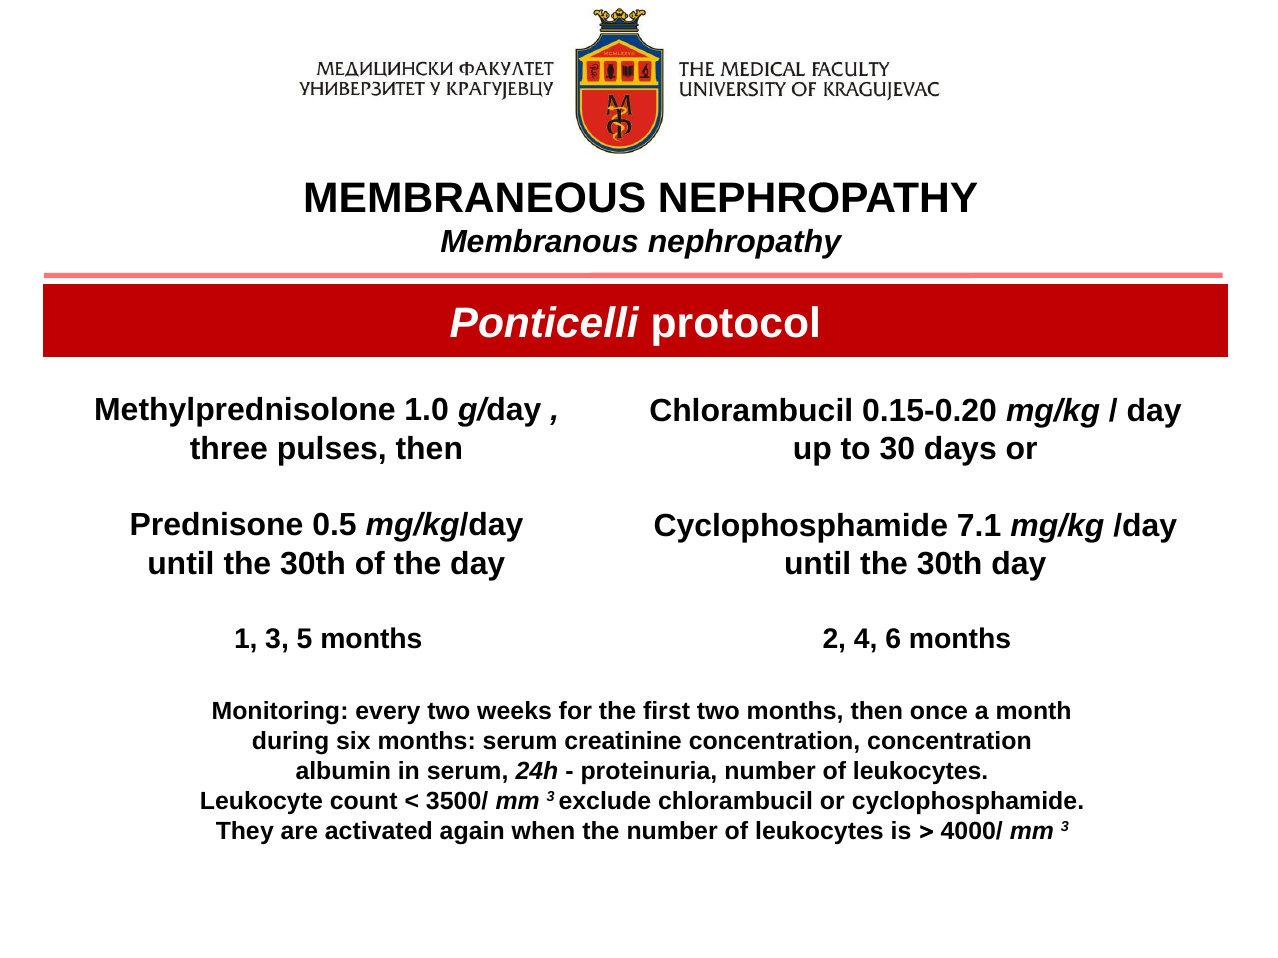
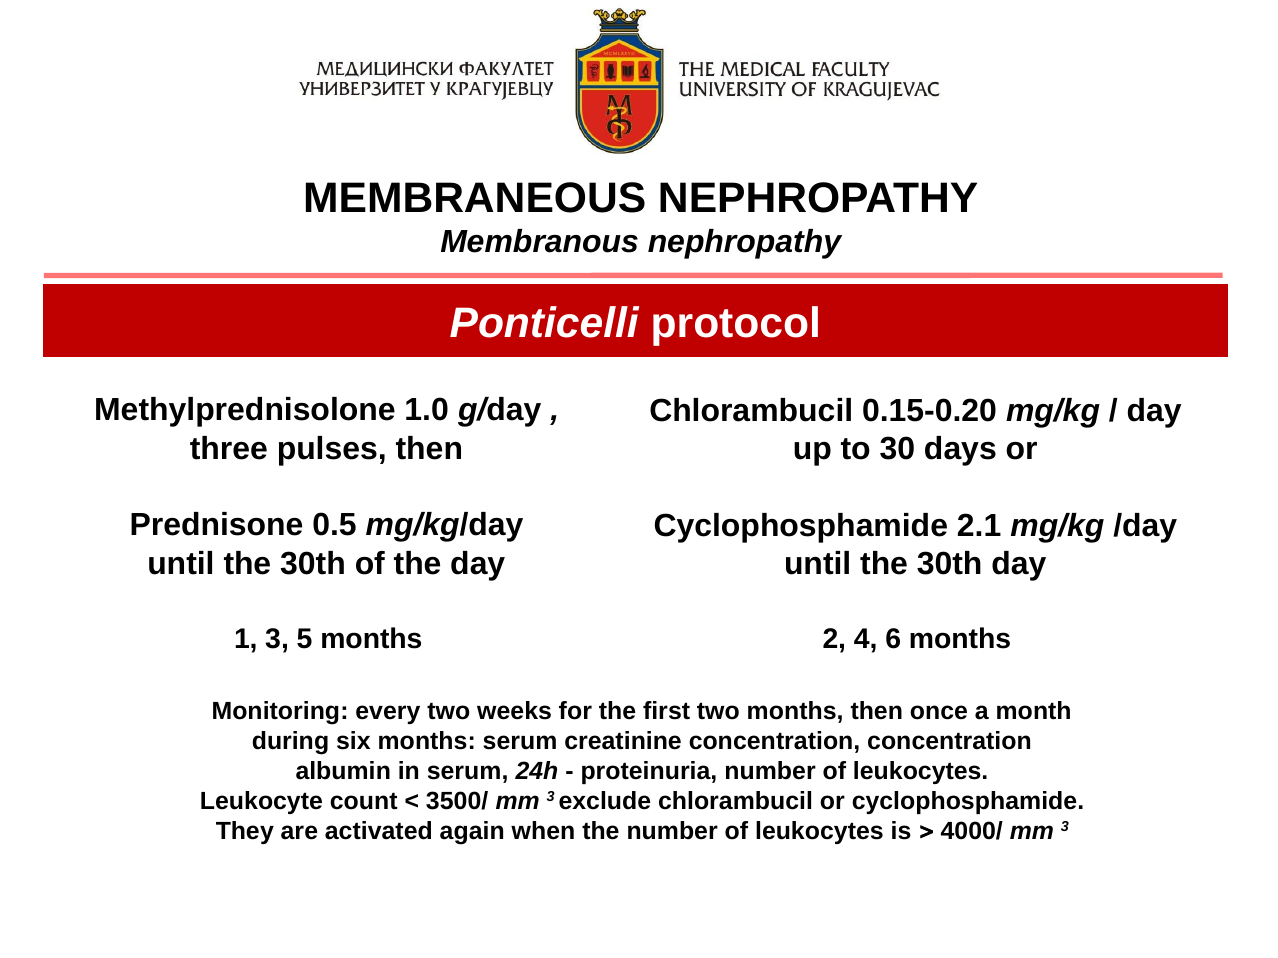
7.1: 7.1 -> 2.1
